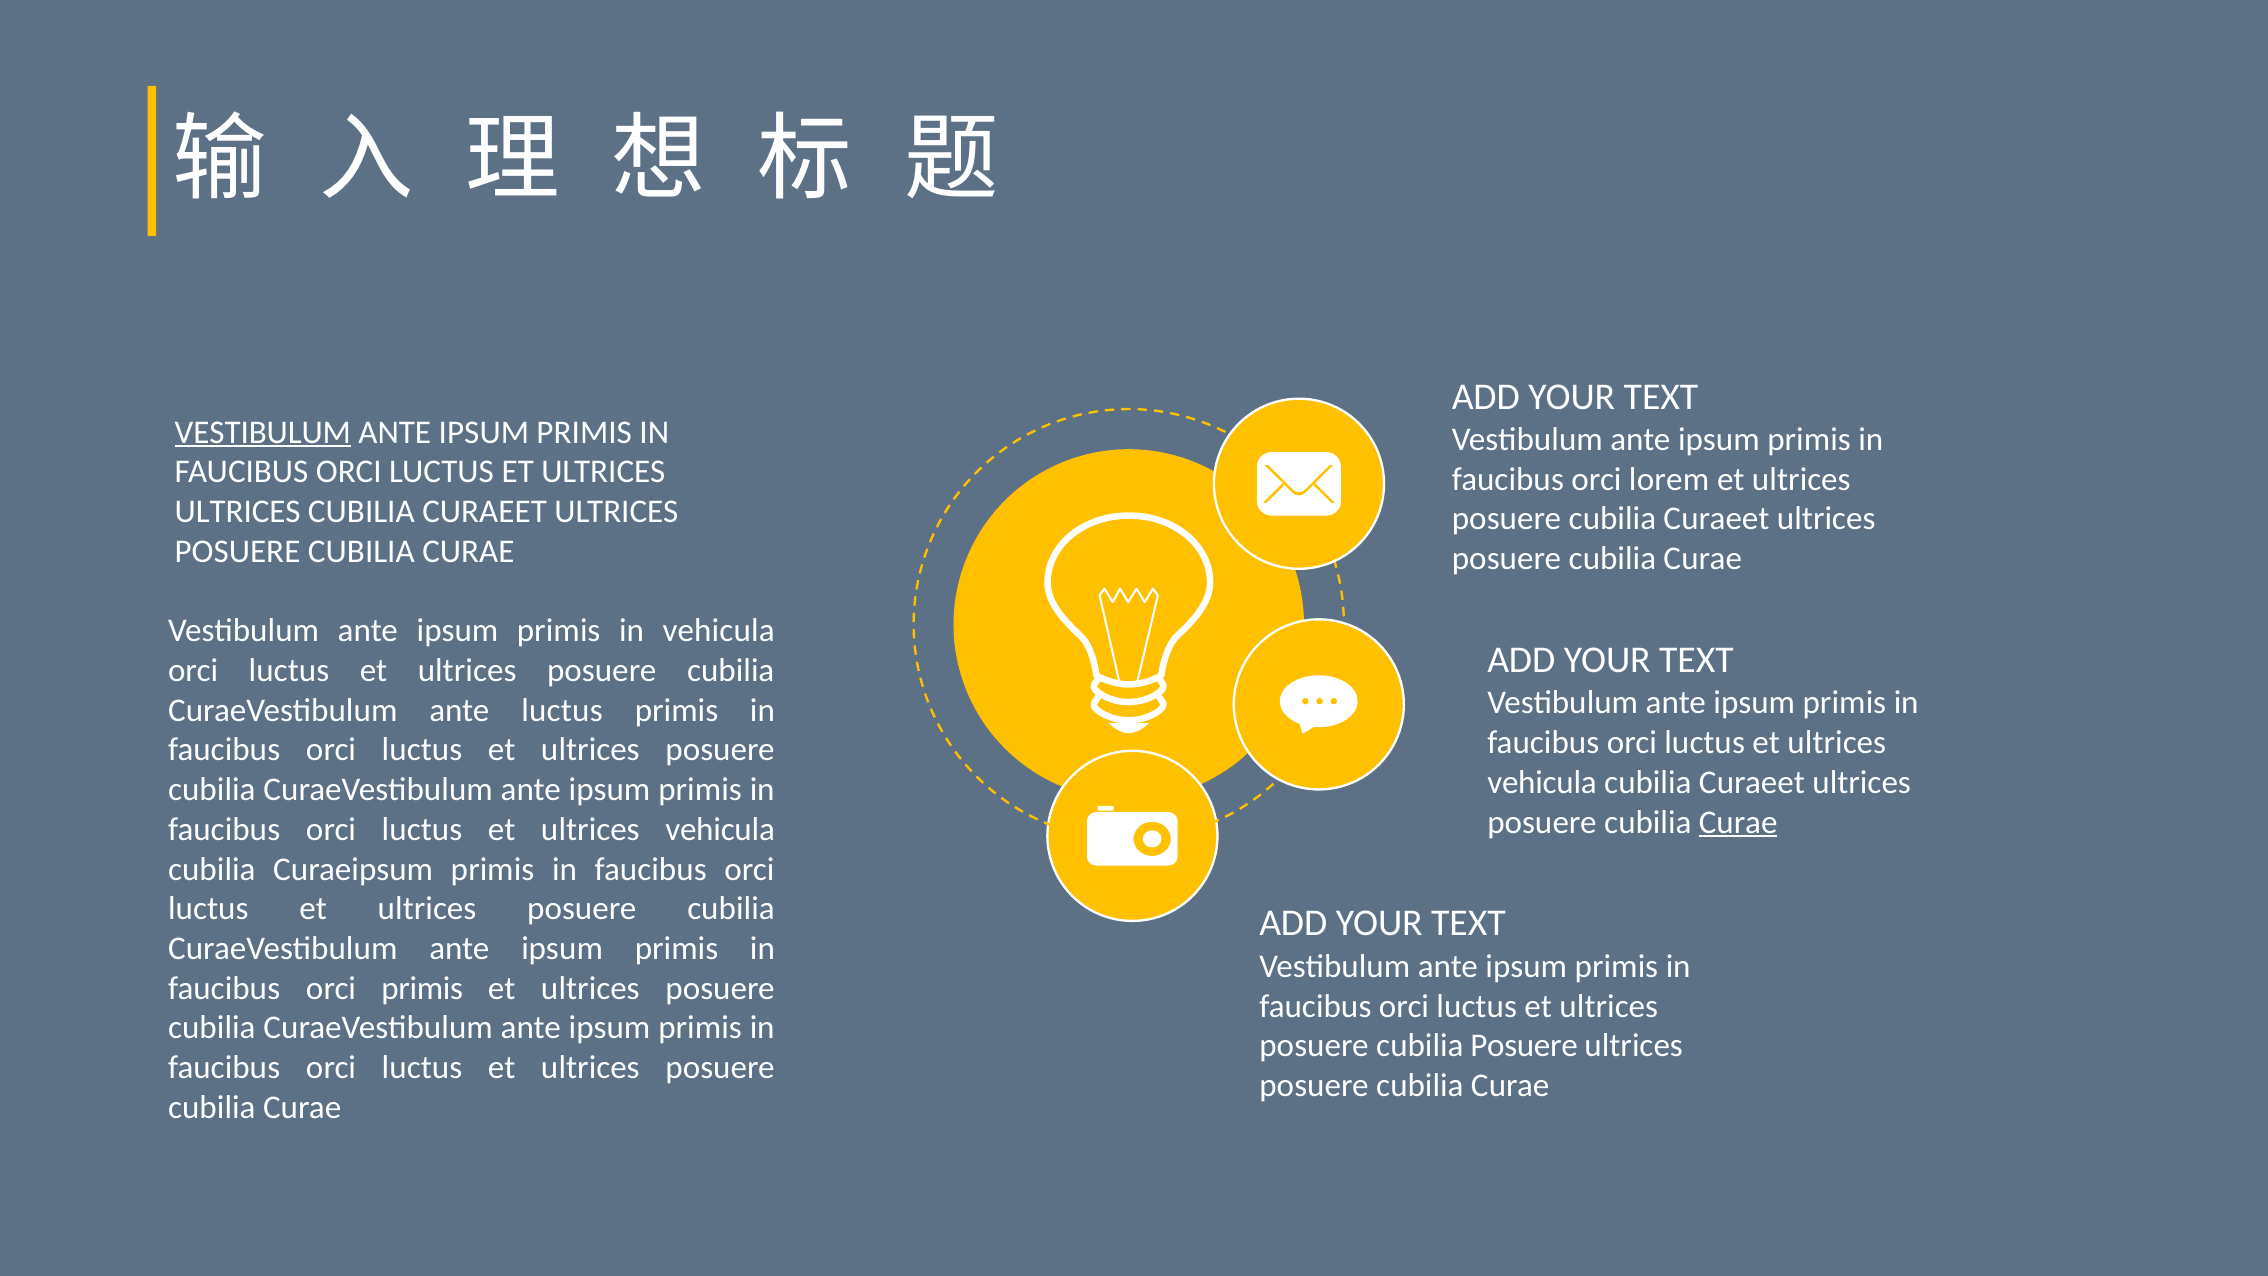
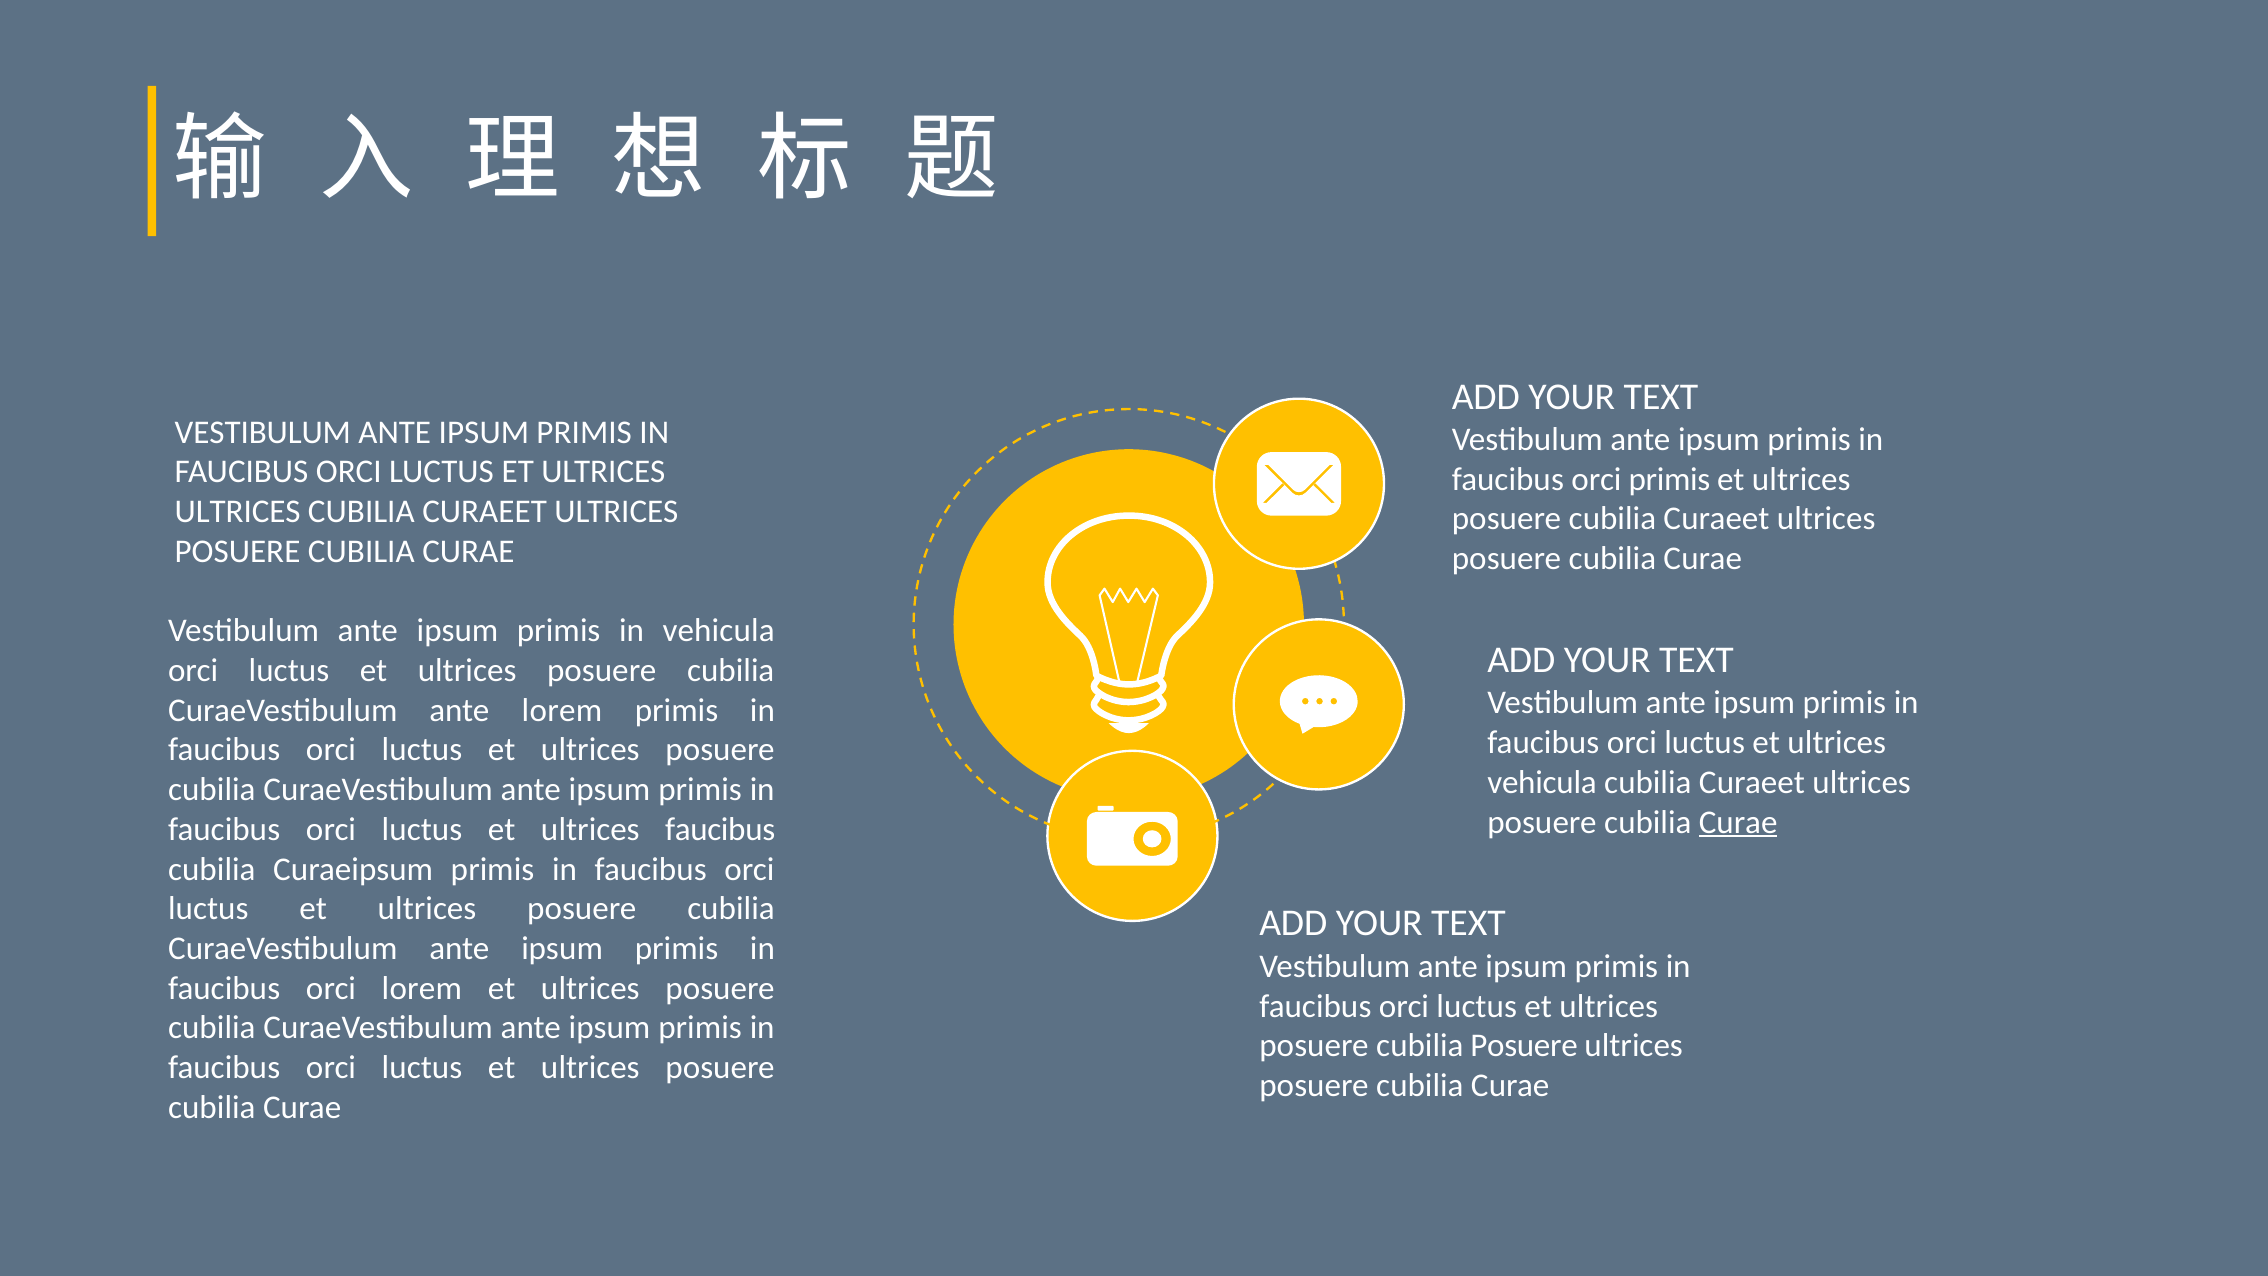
VESTIBULUM at (263, 432) underline: present -> none
orci lorem: lorem -> primis
ante luctus: luctus -> lorem
vehicula at (720, 829): vehicula -> faucibus
orci primis: primis -> lorem
